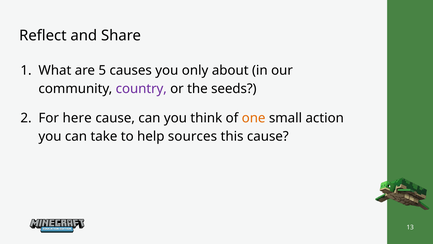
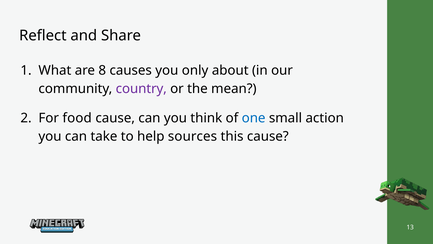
5: 5 -> 8
seeds: seeds -> mean
here: here -> food
one colour: orange -> blue
